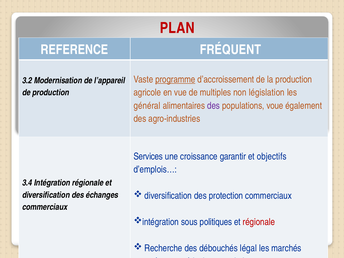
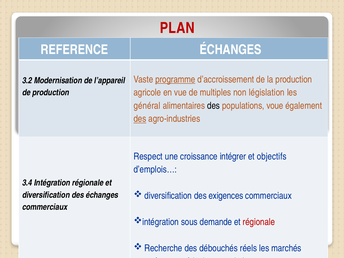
REFERENCE FRÉQUENT: FRÉQUENT -> ÉCHANGES
des at (214, 106) colour: purple -> black
des at (140, 119) underline: none -> present
Services: Services -> Respect
garantir: garantir -> intégrer
protection: protection -> exigences
politiques: politiques -> demande
légal: légal -> réels
